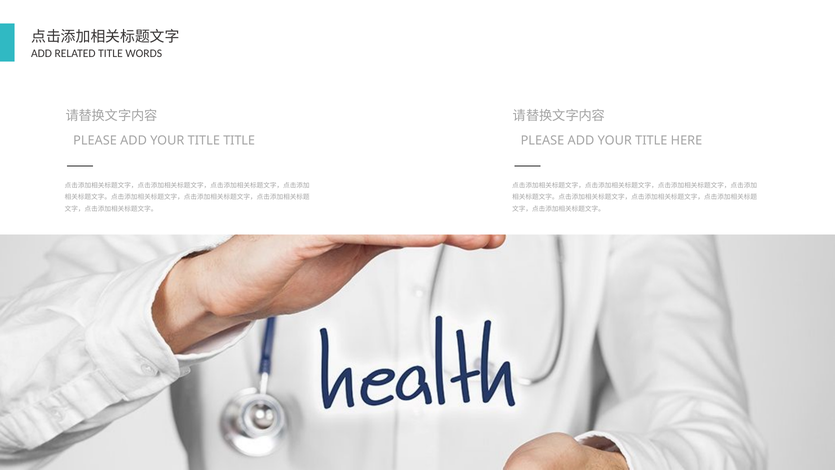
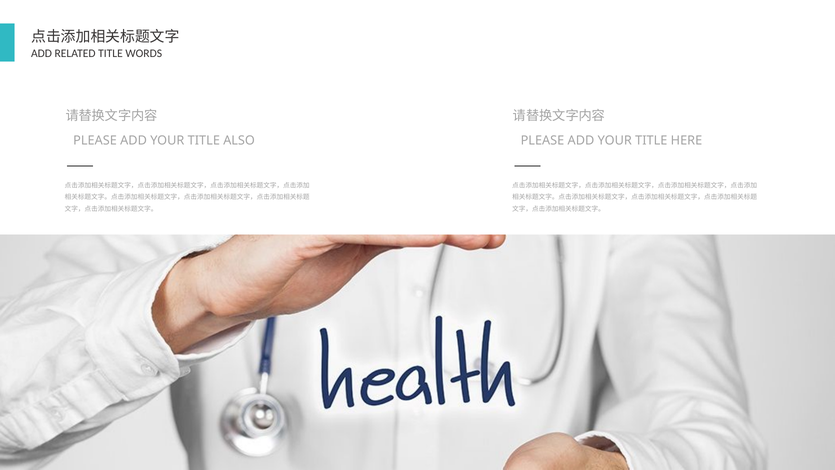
TITLE TITLE: TITLE -> ALSO
